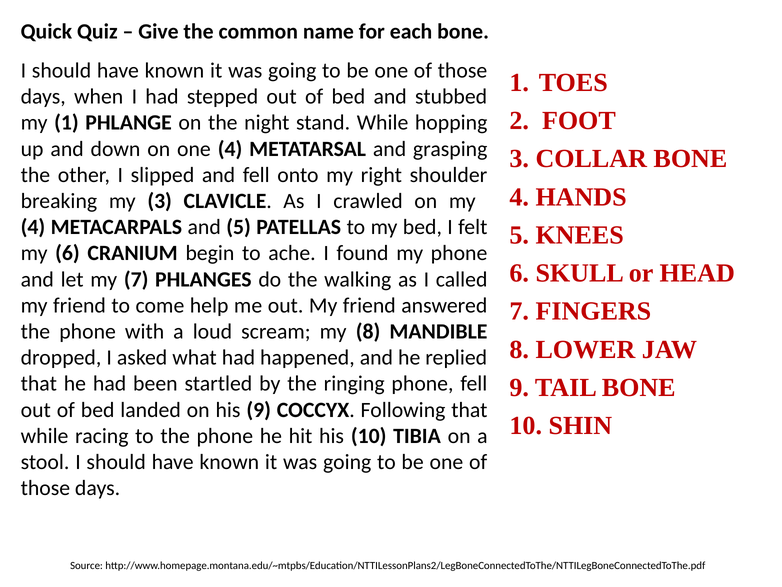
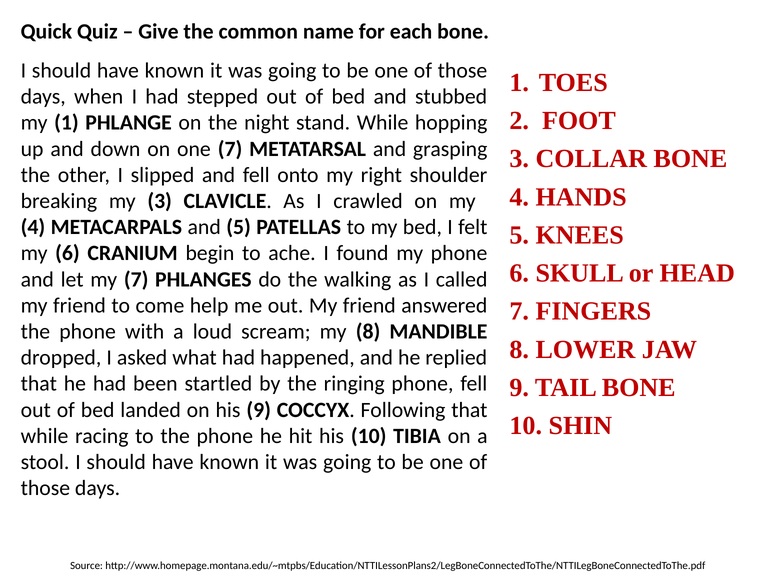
one 4: 4 -> 7
